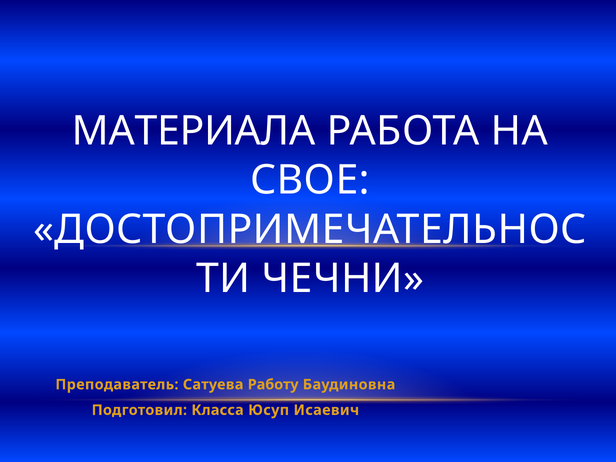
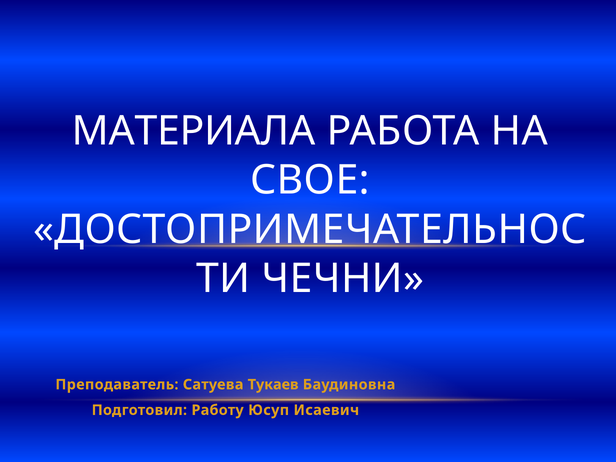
Работу: Работу -> Тукаев
Класса: Класса -> Работу
